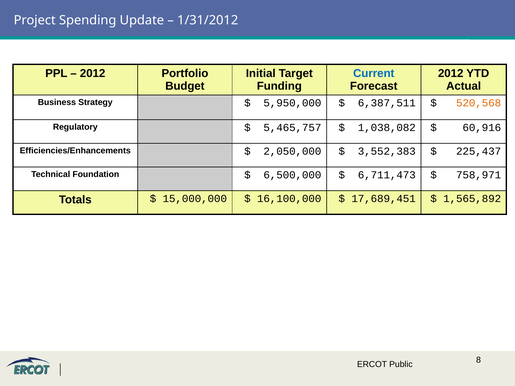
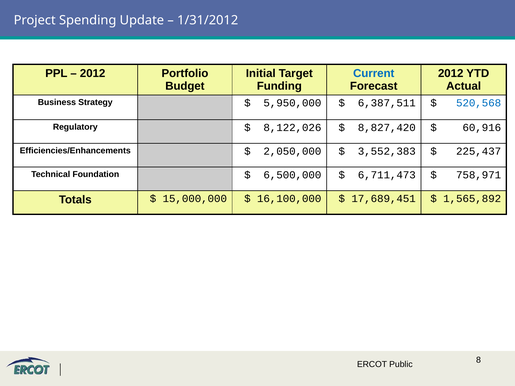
520,568 colour: orange -> blue
5,465,757: 5,465,757 -> 8,122,026
1,038,082: 1,038,082 -> 8,827,420
